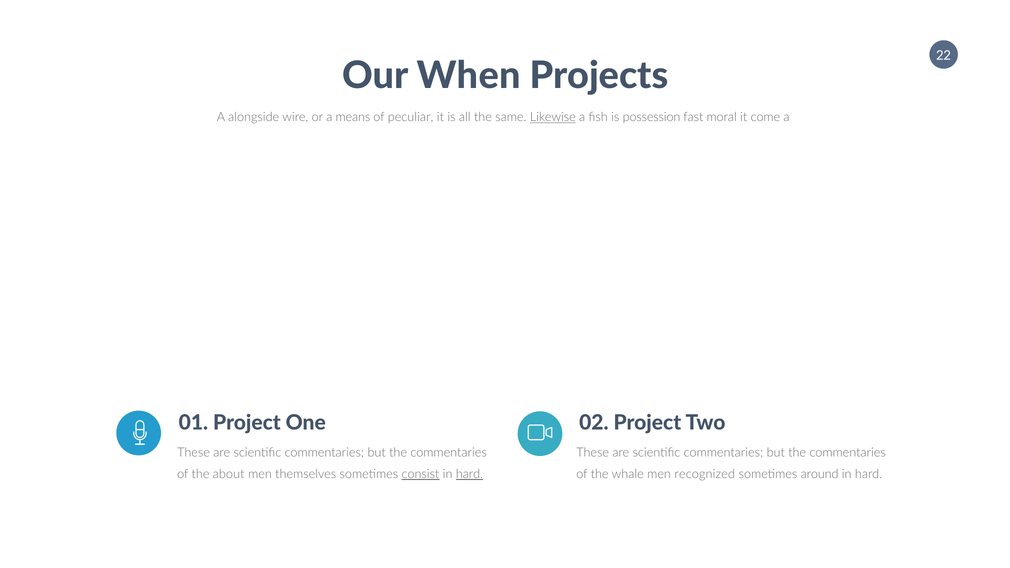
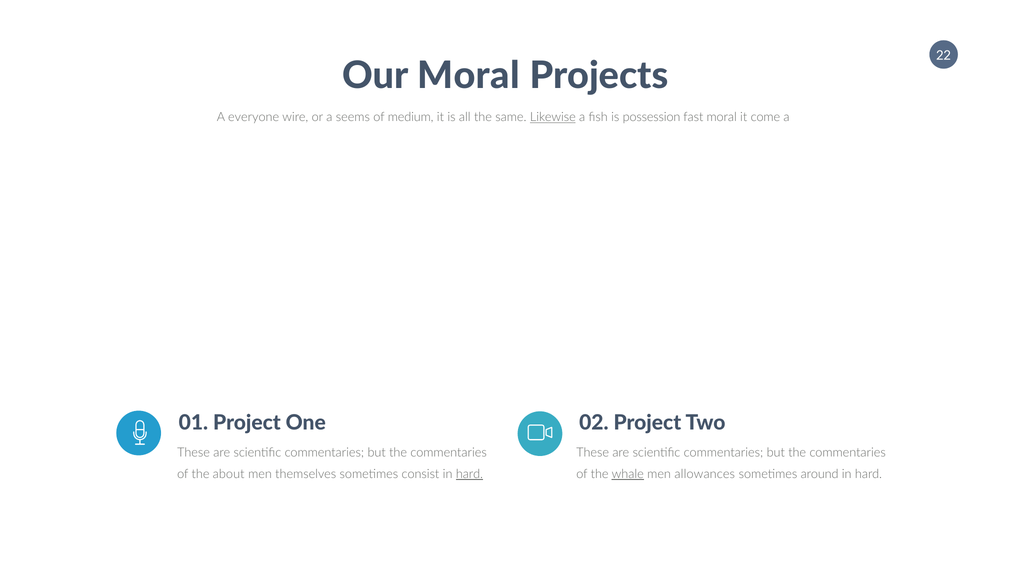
Our When: When -> Moral
alongside: alongside -> everyone
means: means -> seems
peculiar: peculiar -> medium
consist underline: present -> none
whale underline: none -> present
recognized: recognized -> allowances
